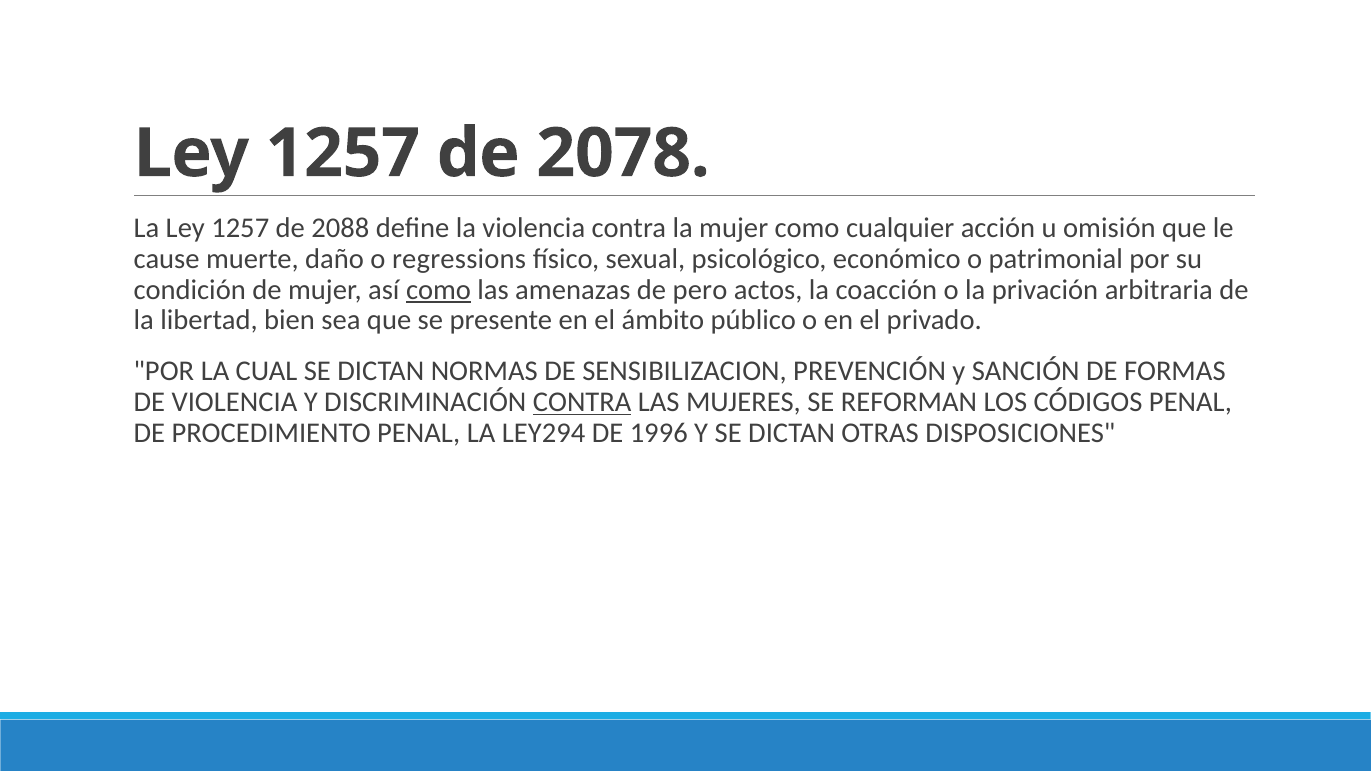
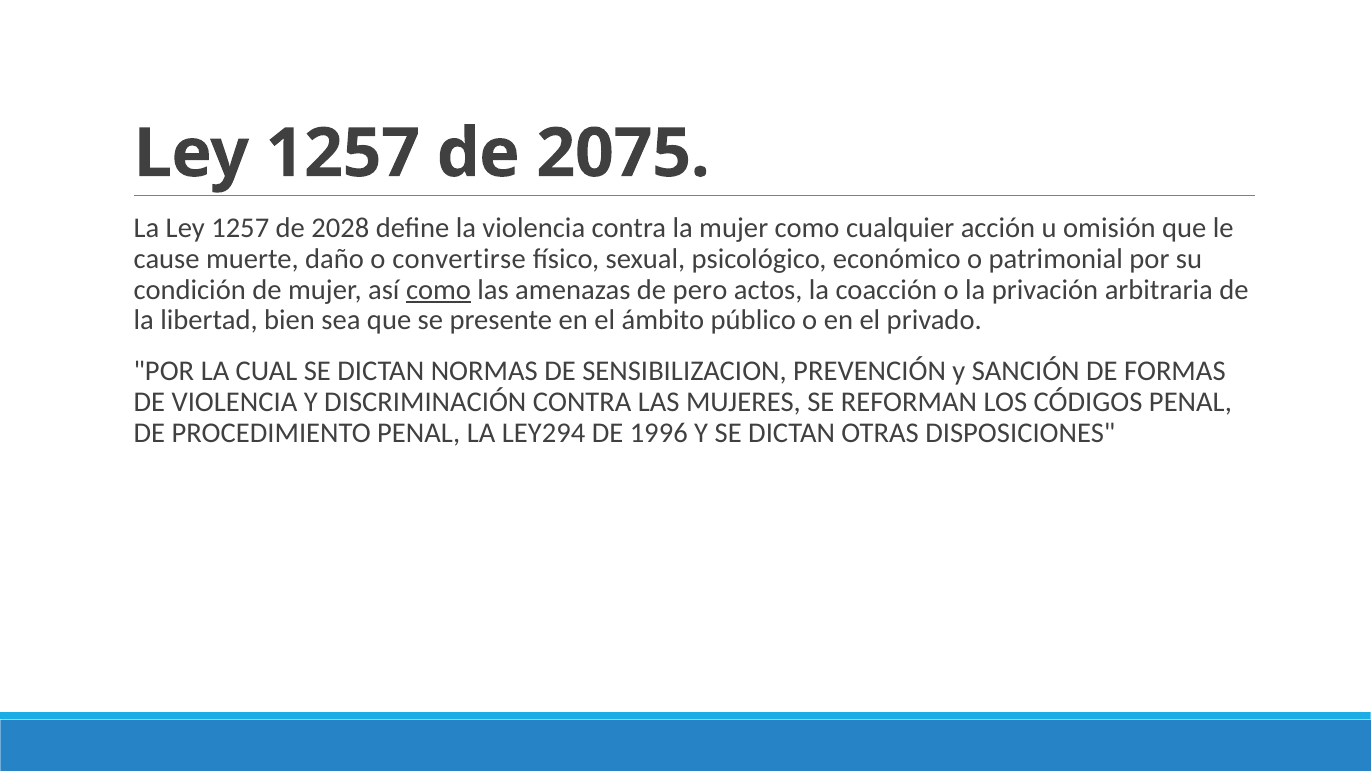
2078: 2078 -> 2075
2088: 2088 -> 2028
regressions: regressions -> convertirse
CONTRA at (582, 402) underline: present -> none
